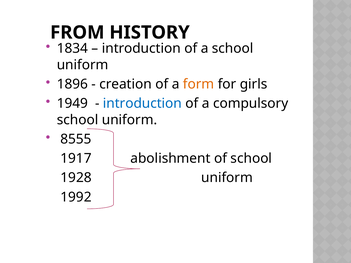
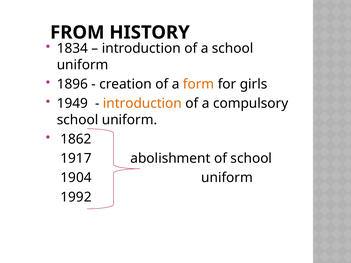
introduction at (142, 104) colour: blue -> orange
8555: 8555 -> 1862
1928: 1928 -> 1904
